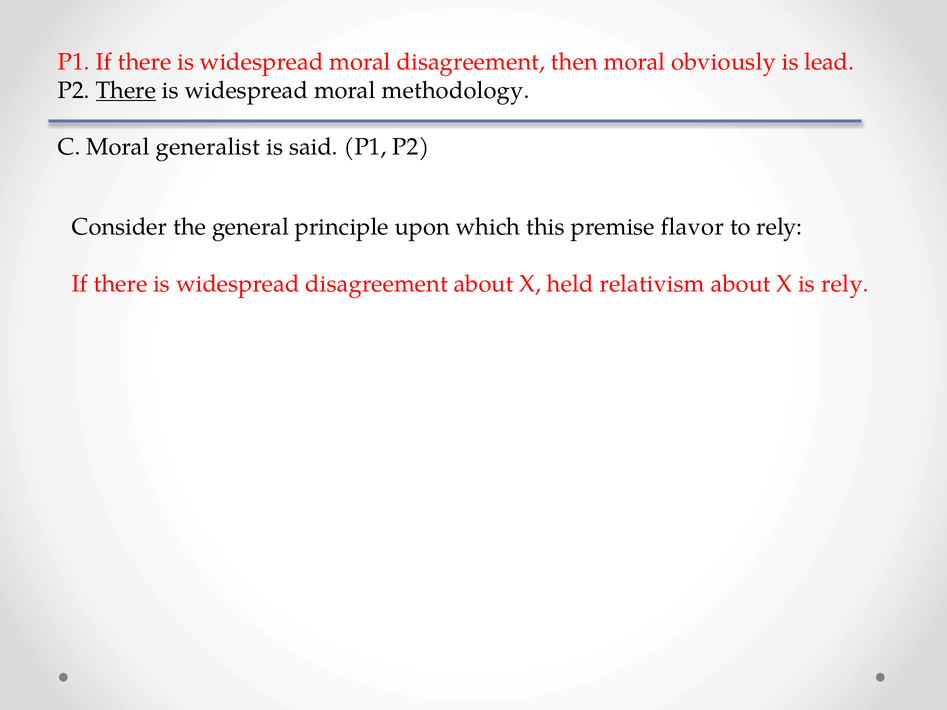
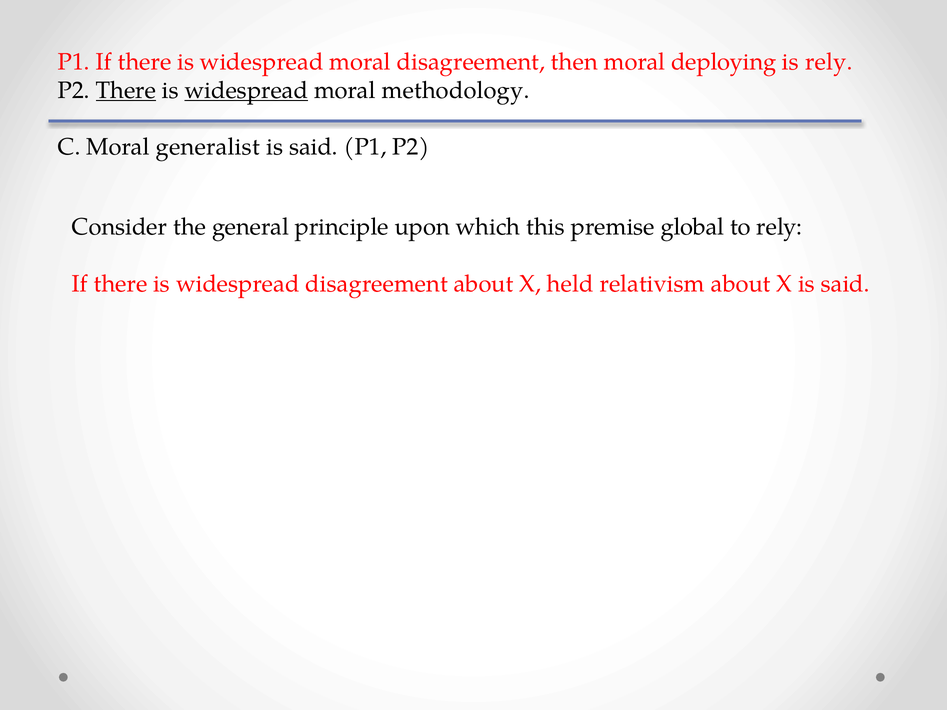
obviously: obviously -> deploying
is lead: lead -> rely
widespread at (246, 90) underline: none -> present
flavor: flavor -> global
X is rely: rely -> said
